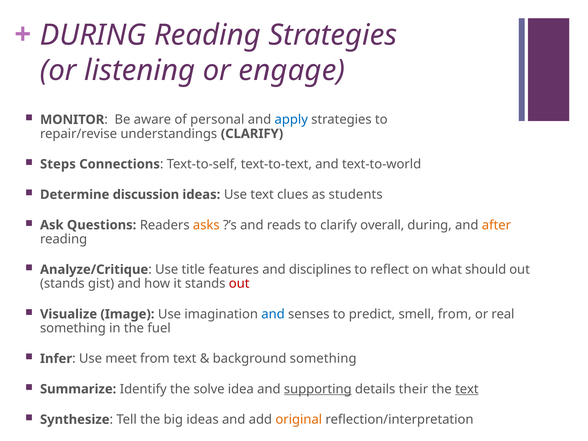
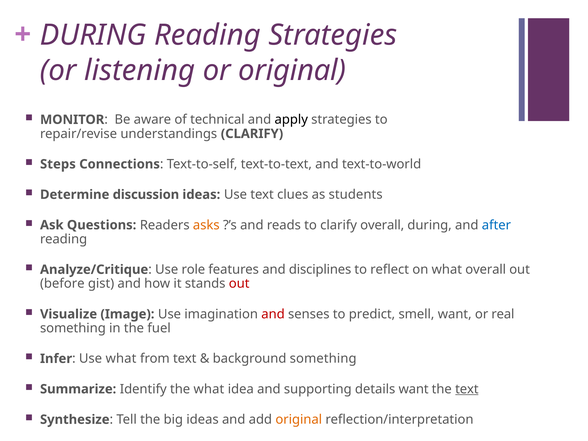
or engage: engage -> original
personal: personal -> technical
apply colour: blue -> black
after colour: orange -> blue
title: title -> role
what should: should -> overall
stands at (62, 284): stands -> before
and at (273, 314) colour: blue -> red
smell from: from -> want
Use meet: meet -> what
the solve: solve -> what
supporting underline: present -> none
details their: their -> want
